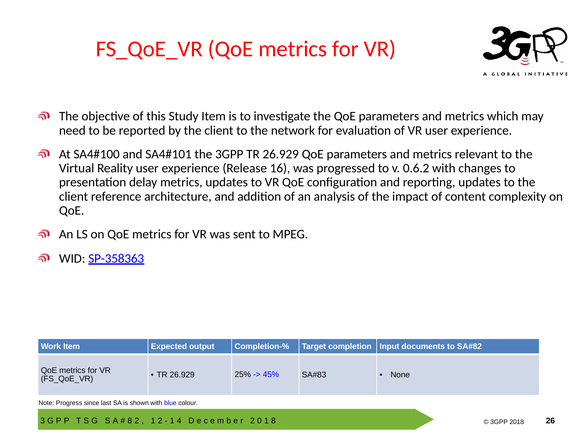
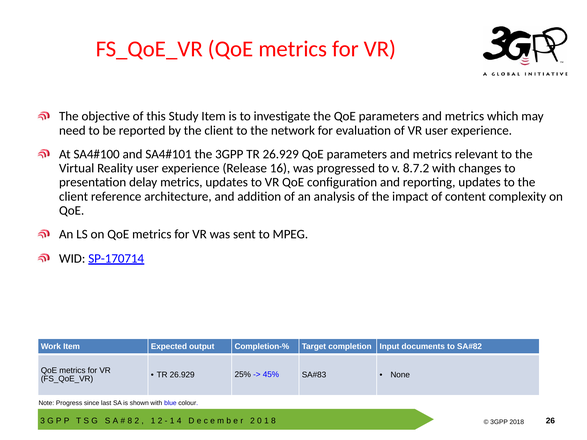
0.6.2: 0.6.2 -> 8.7.2
SP-358363: SP-358363 -> SP-170714
